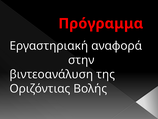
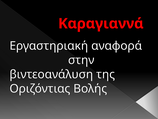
Πρόγραμμα: Πρόγραμμα -> Καραγιαννά
